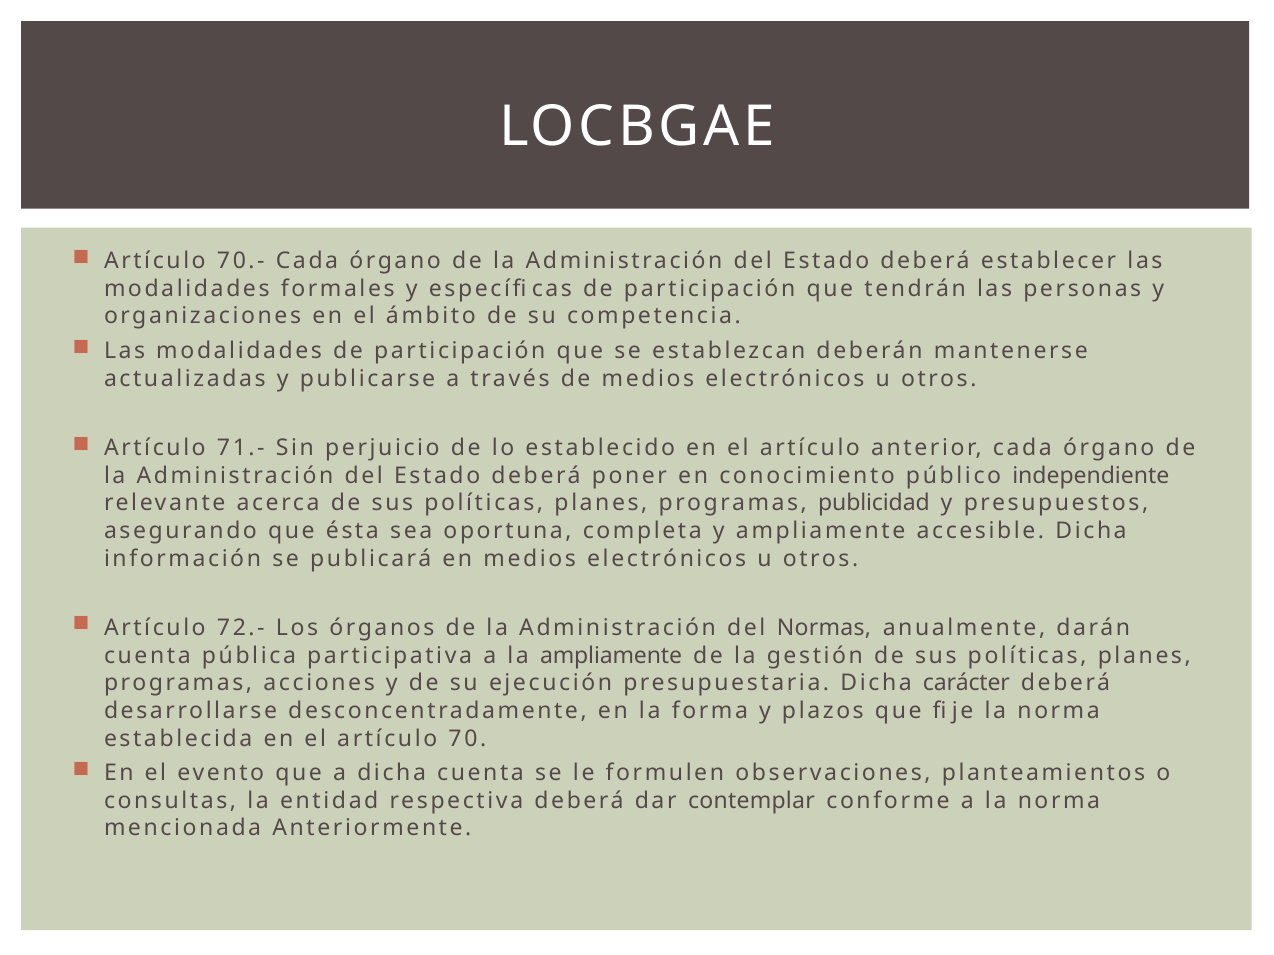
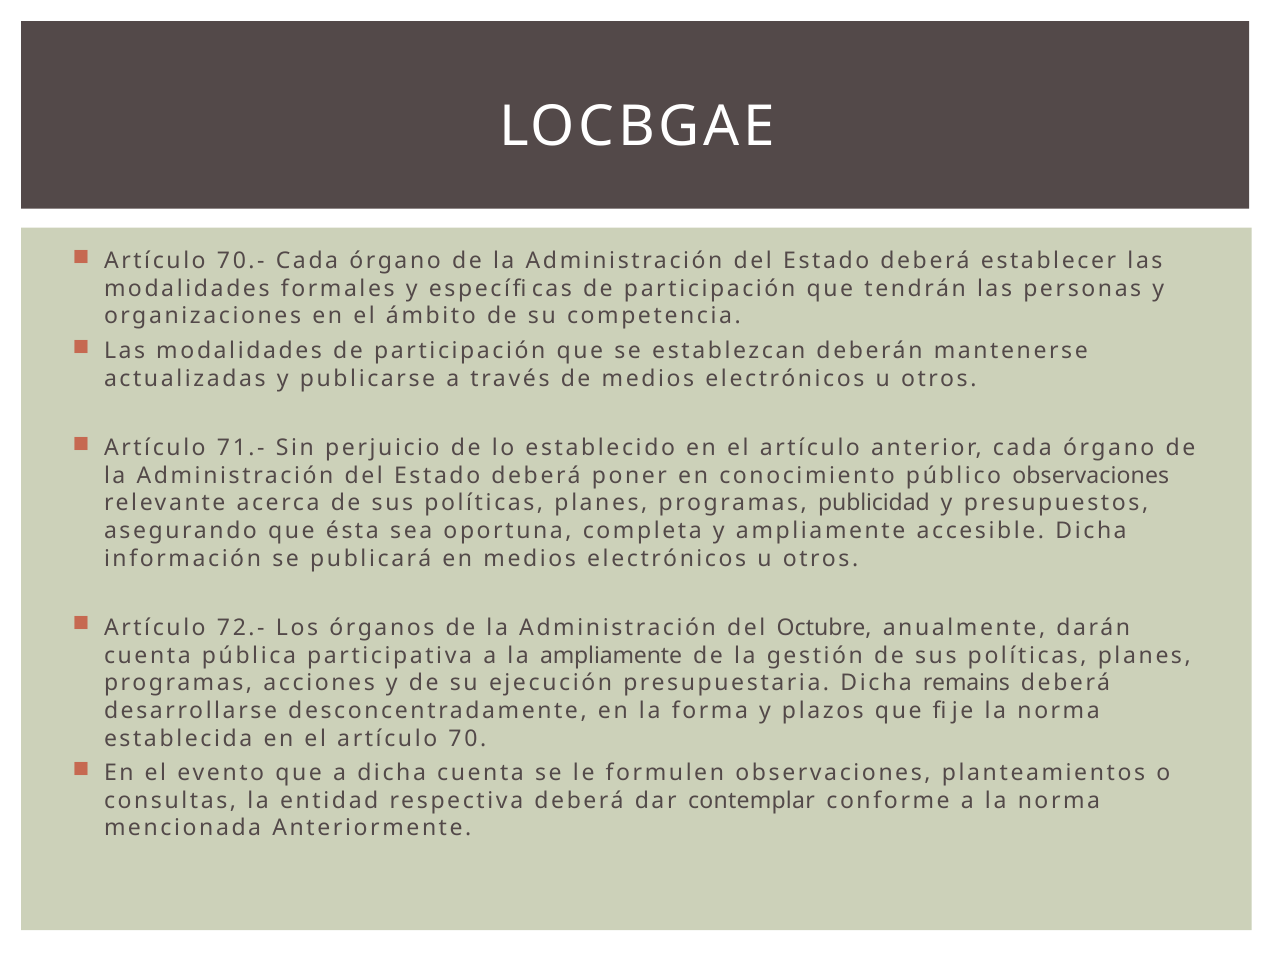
público independiente: independiente -> observaciones
Normas: Normas -> Octubre
carácter: carácter -> remains
